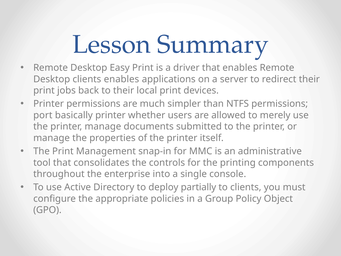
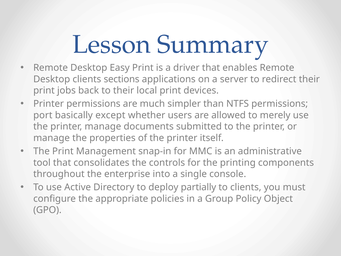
clients enables: enables -> sections
basically printer: printer -> except
